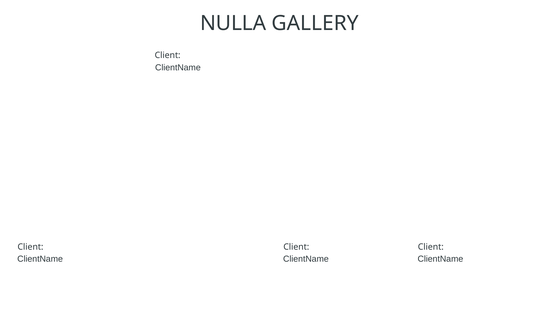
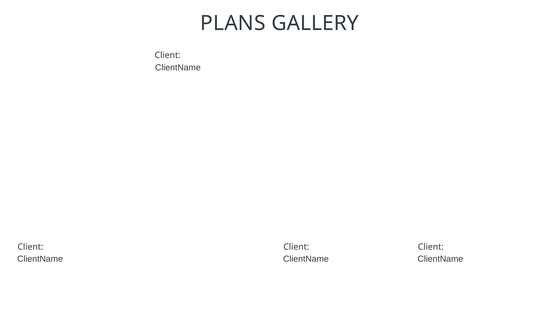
NULLA: NULLA -> PLANS
